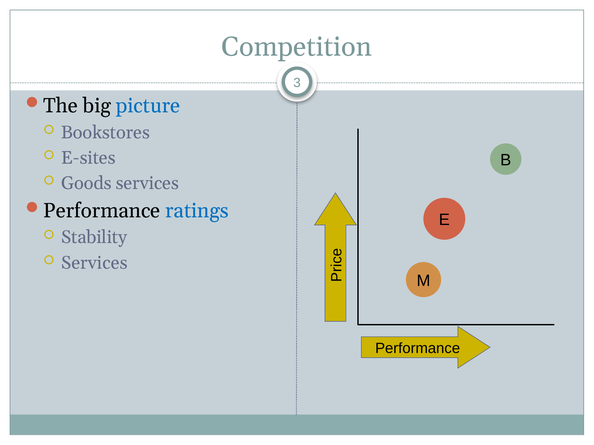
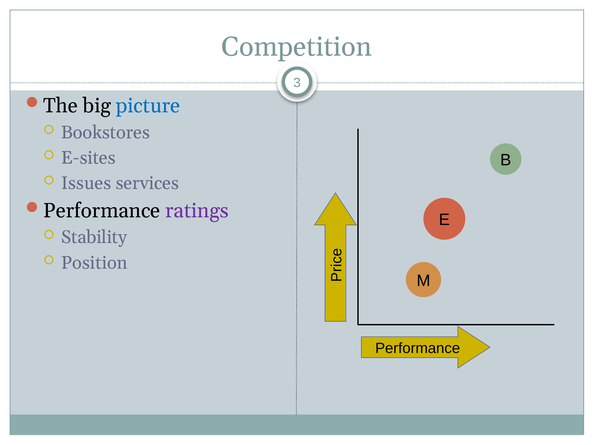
Goods: Goods -> Issues
ratings colour: blue -> purple
Services at (94, 263): Services -> Position
